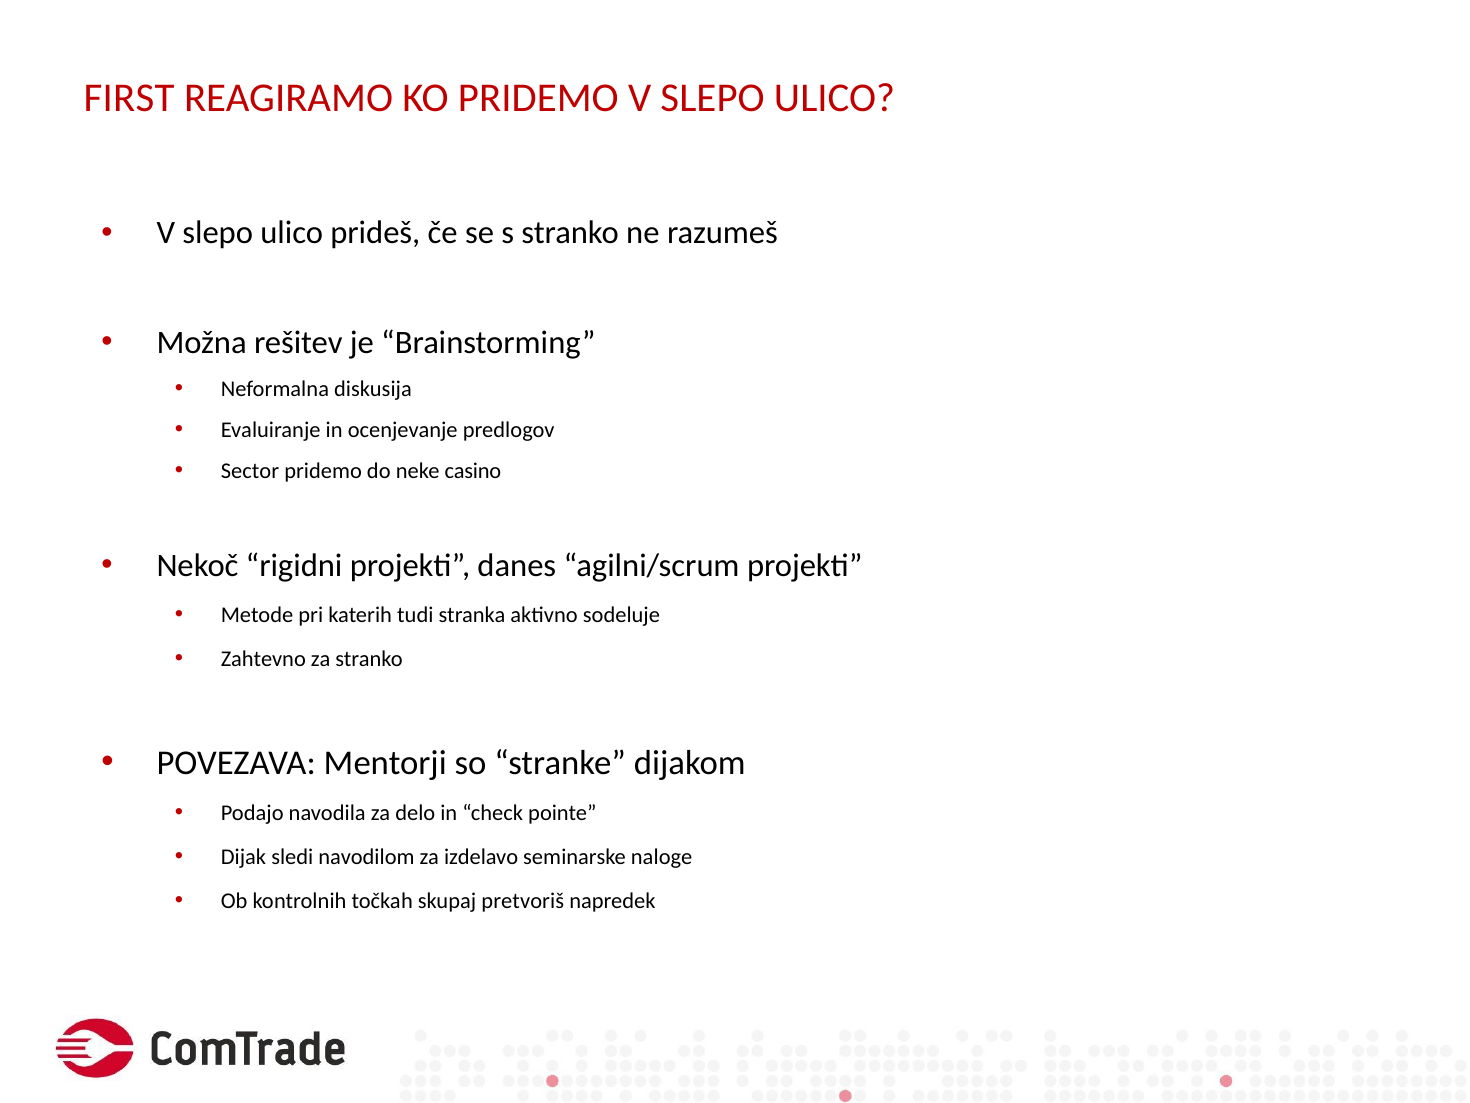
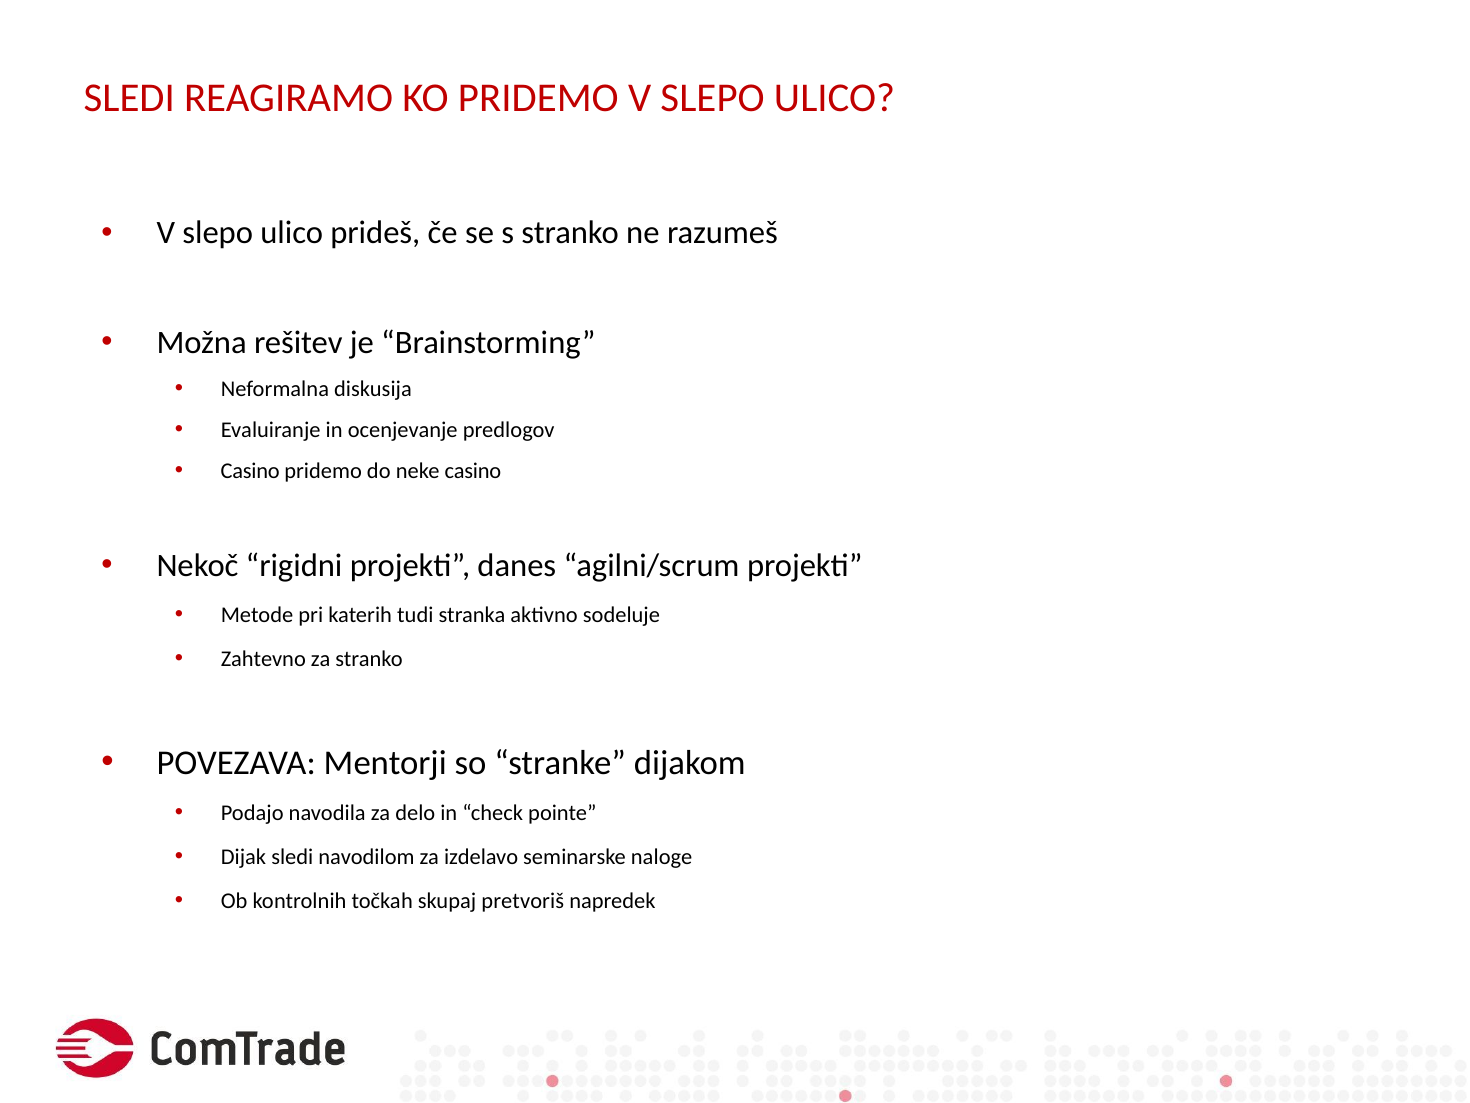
FIRST at (129, 98): FIRST -> SLEDI
Sector at (250, 471): Sector -> Casino
